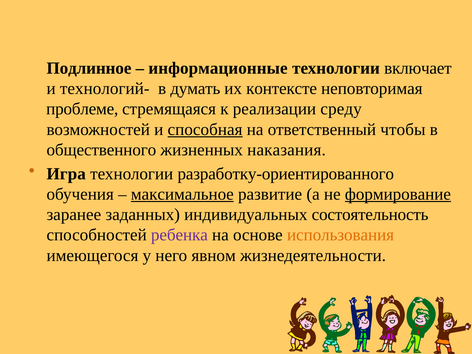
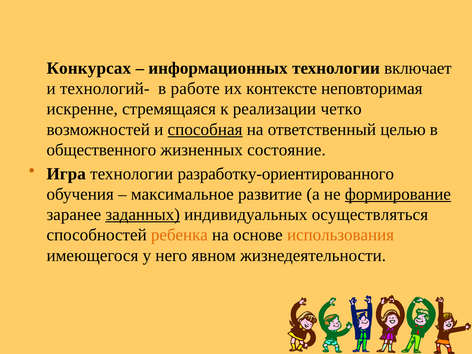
Подлинное: Подлинное -> Конкурсах
информационные: информационные -> информационных
думать: думать -> работе
проблеме: проблеме -> искренне
среду: среду -> четко
чтобы: чтобы -> целью
наказания: наказания -> состояние
максимальное underline: present -> none
заданных underline: none -> present
состоятельность: состоятельность -> осуществляться
ребенка colour: purple -> orange
